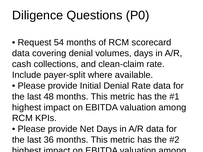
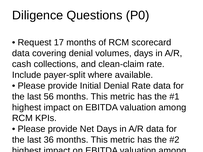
54: 54 -> 17
48: 48 -> 56
